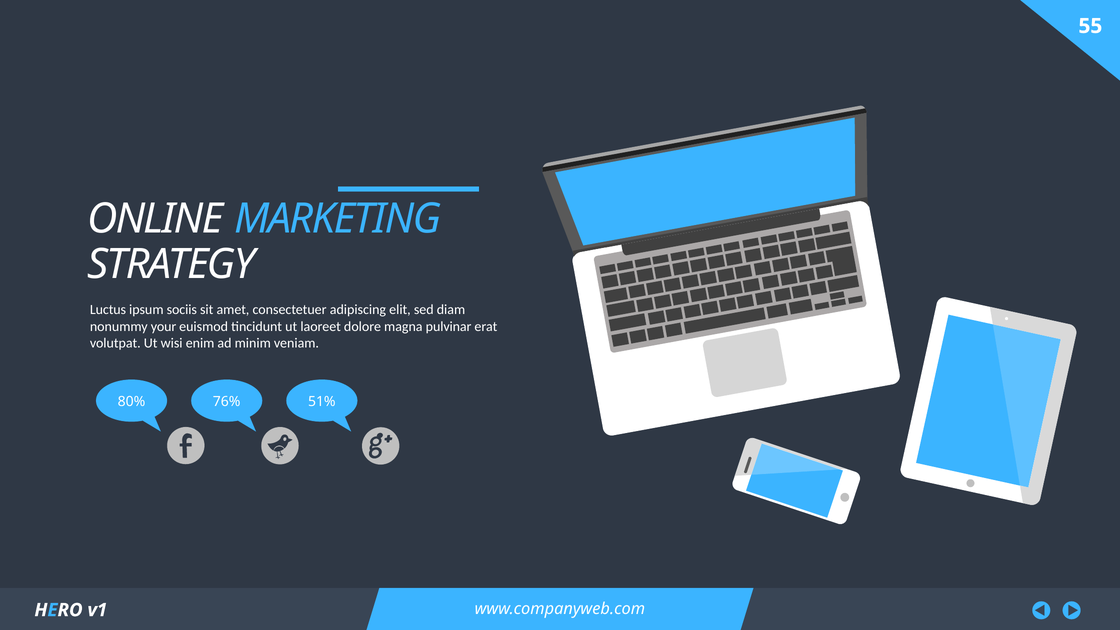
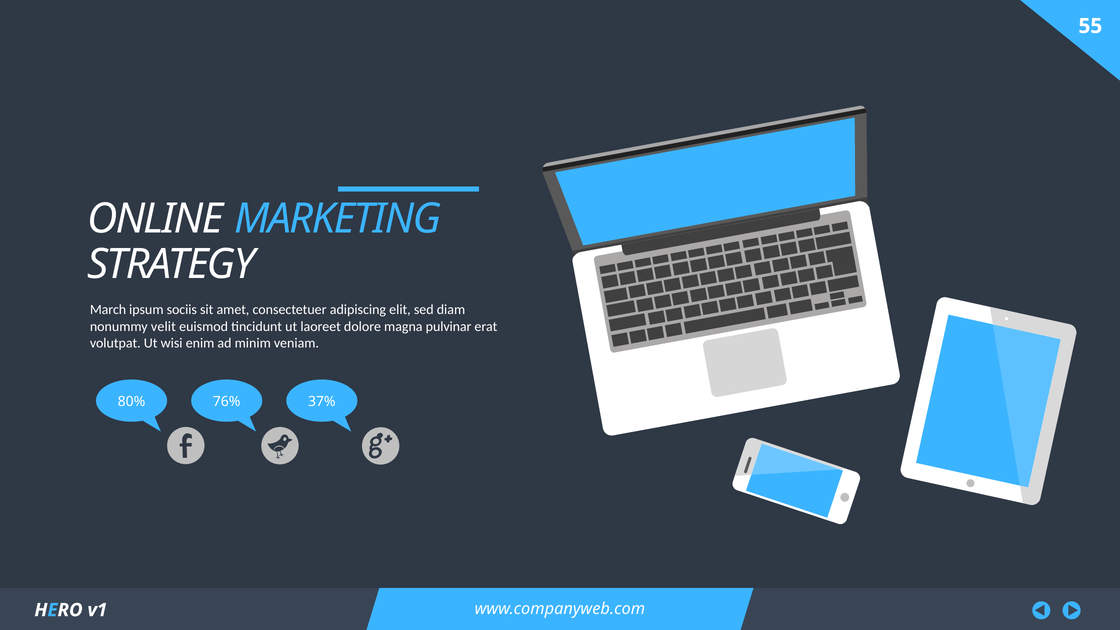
Luctus: Luctus -> March
your: your -> velit
51%: 51% -> 37%
